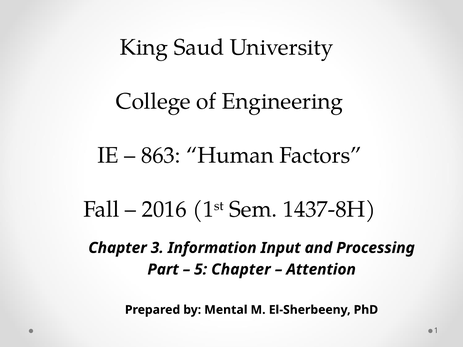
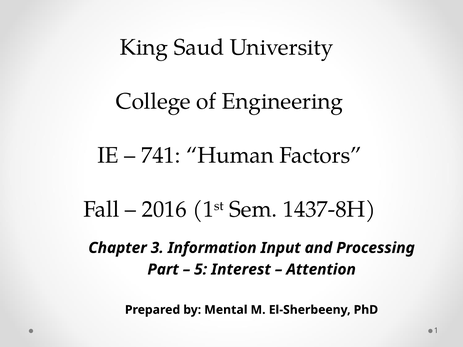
863: 863 -> 741
5 Chapter: Chapter -> Interest
